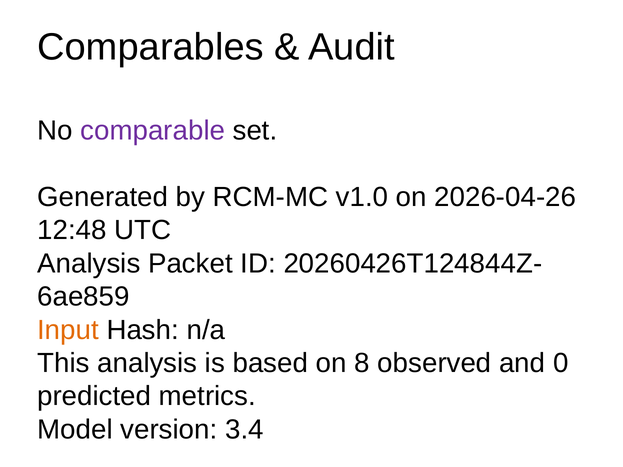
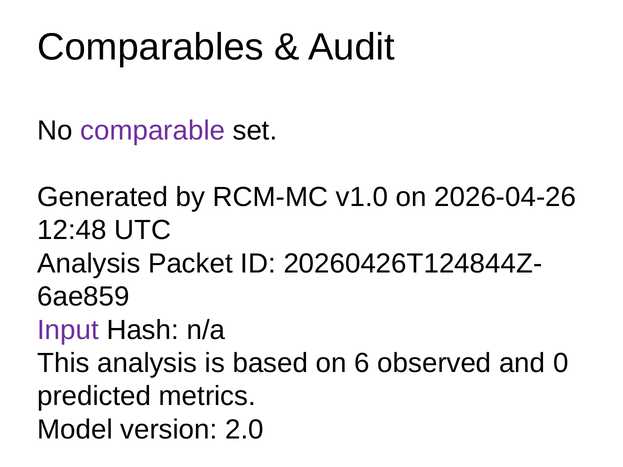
Input colour: orange -> purple
8: 8 -> 6
3.4: 3.4 -> 2.0
